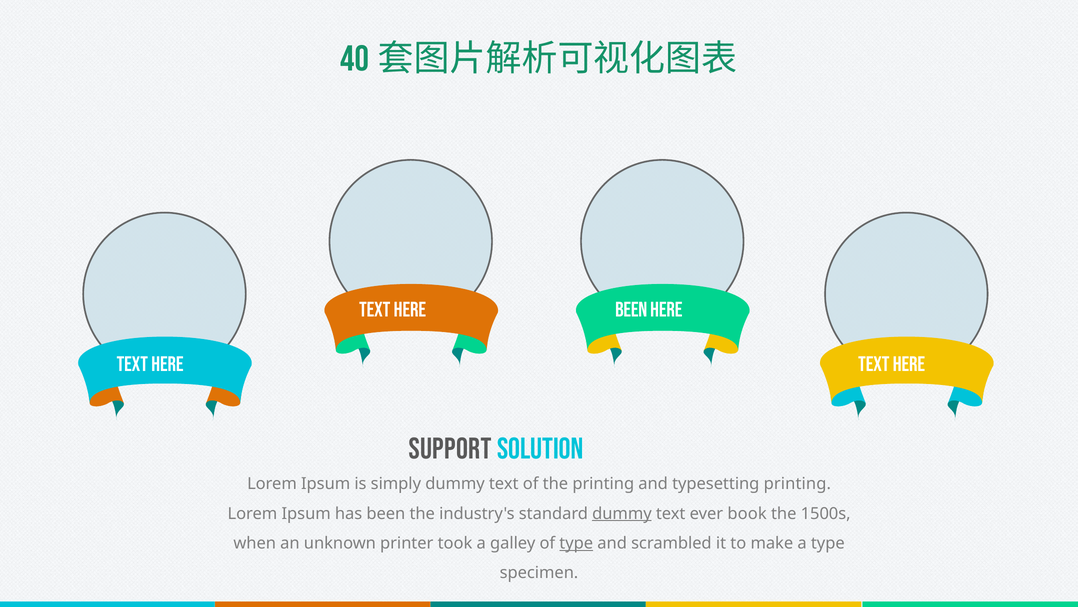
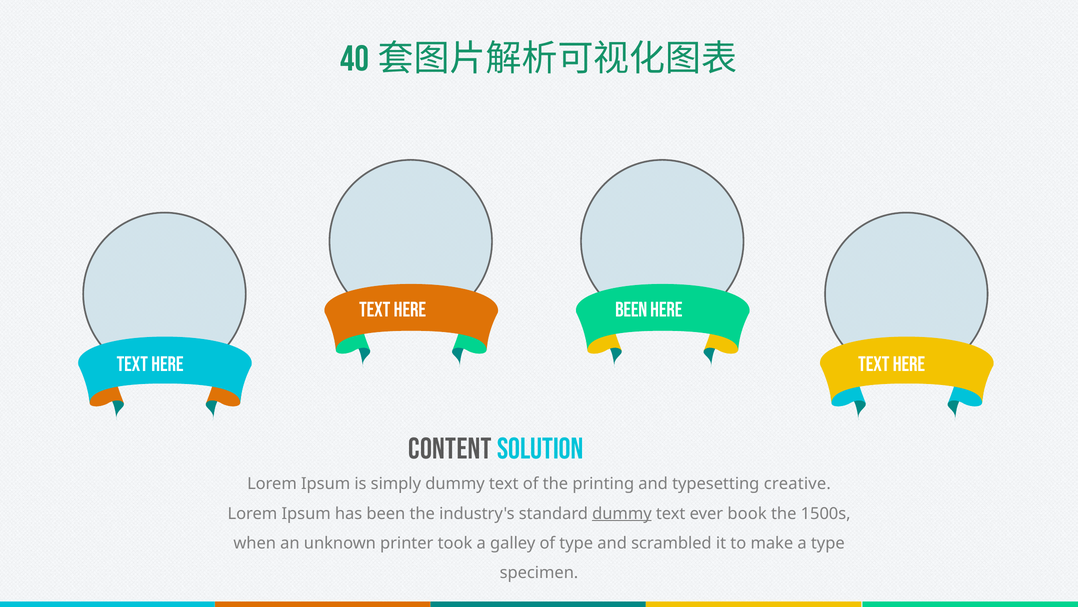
SUPPORT: SUPPORT -> CONTENT
typesetting printing: printing -> creative
type at (576, 543) underline: present -> none
